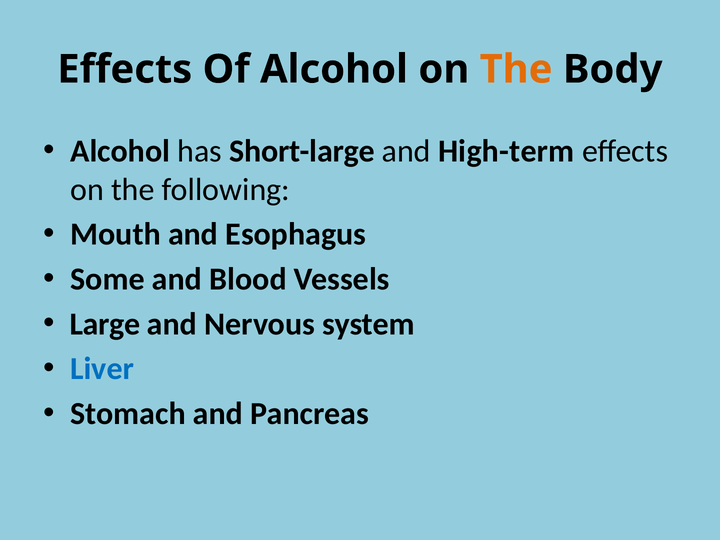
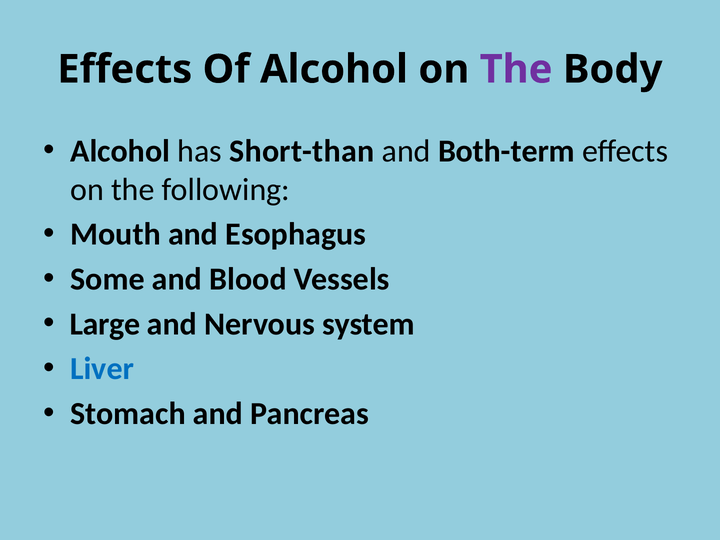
The at (516, 69) colour: orange -> purple
Short-large: Short-large -> Short-than
High-term: High-term -> Both-term
